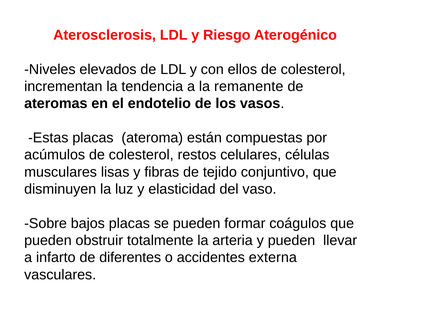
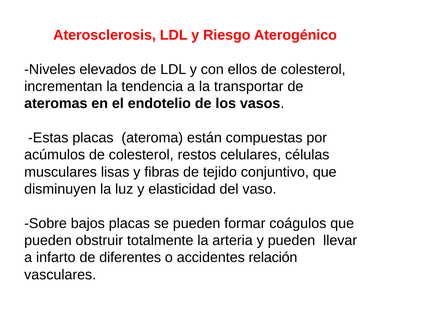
remanente: remanente -> transportar
externa: externa -> relación
